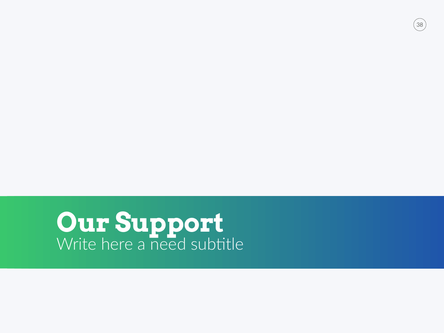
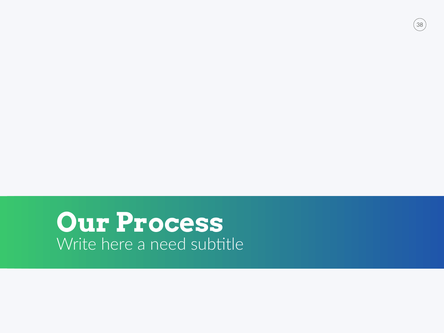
Support: Support -> Process
